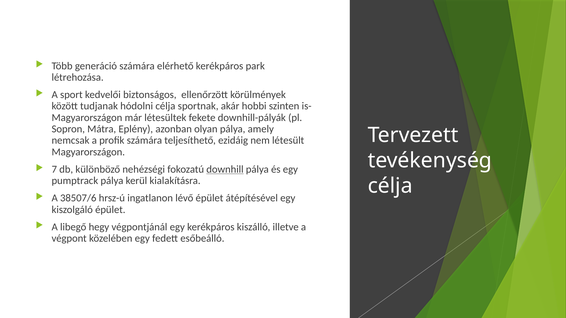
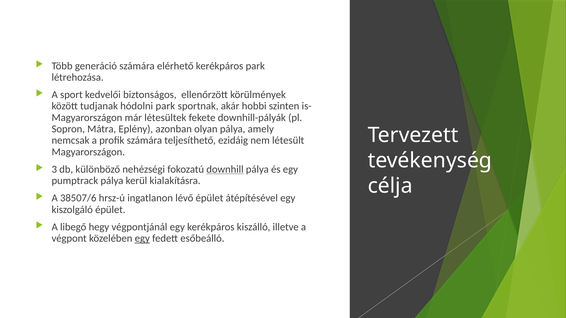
hódolni célja: célja -> park
7: 7 -> 3
egy at (142, 239) underline: none -> present
